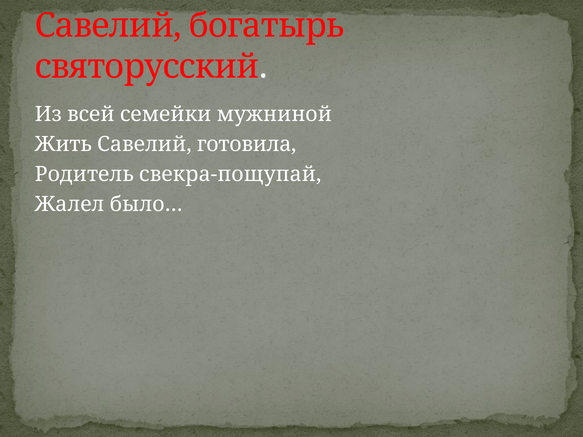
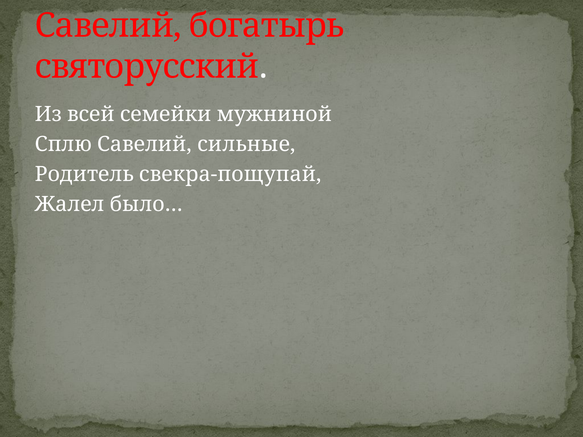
Жить: Жить -> Сплю
готовила: готовила -> сильные
